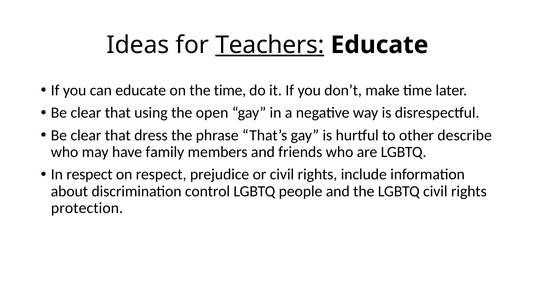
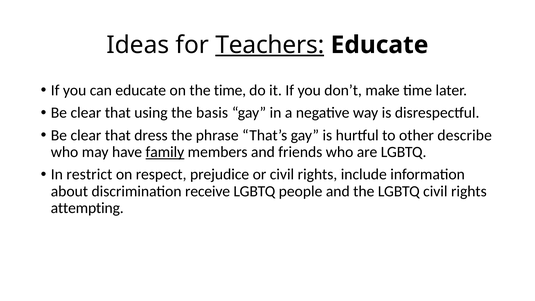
open: open -> basis
family underline: none -> present
In respect: respect -> restrict
control: control -> receive
protection: protection -> attempting
